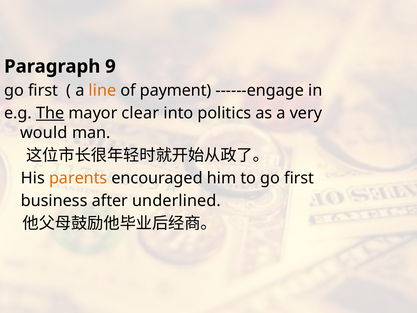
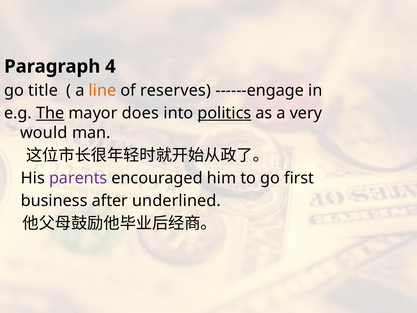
9: 9 -> 4
first at (43, 90): first -> title
payment: payment -> reserves
clear: clear -> does
politics underline: none -> present
parents colour: orange -> purple
